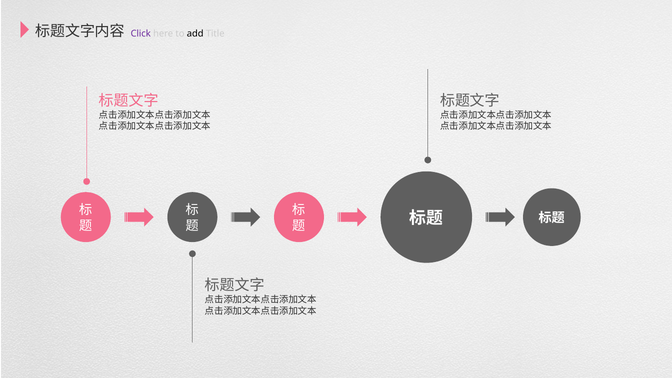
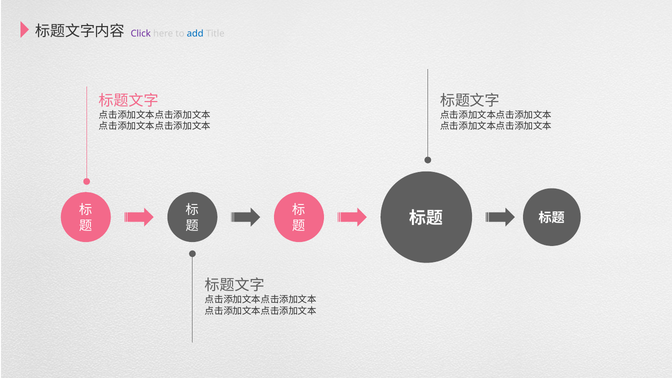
add colour: black -> blue
